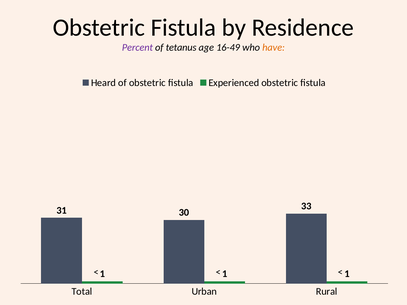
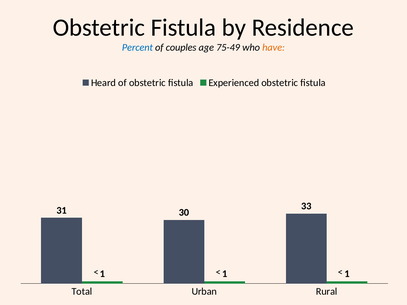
Percent colour: purple -> blue
tetanus: tetanus -> couples
16-49: 16-49 -> 75-49
